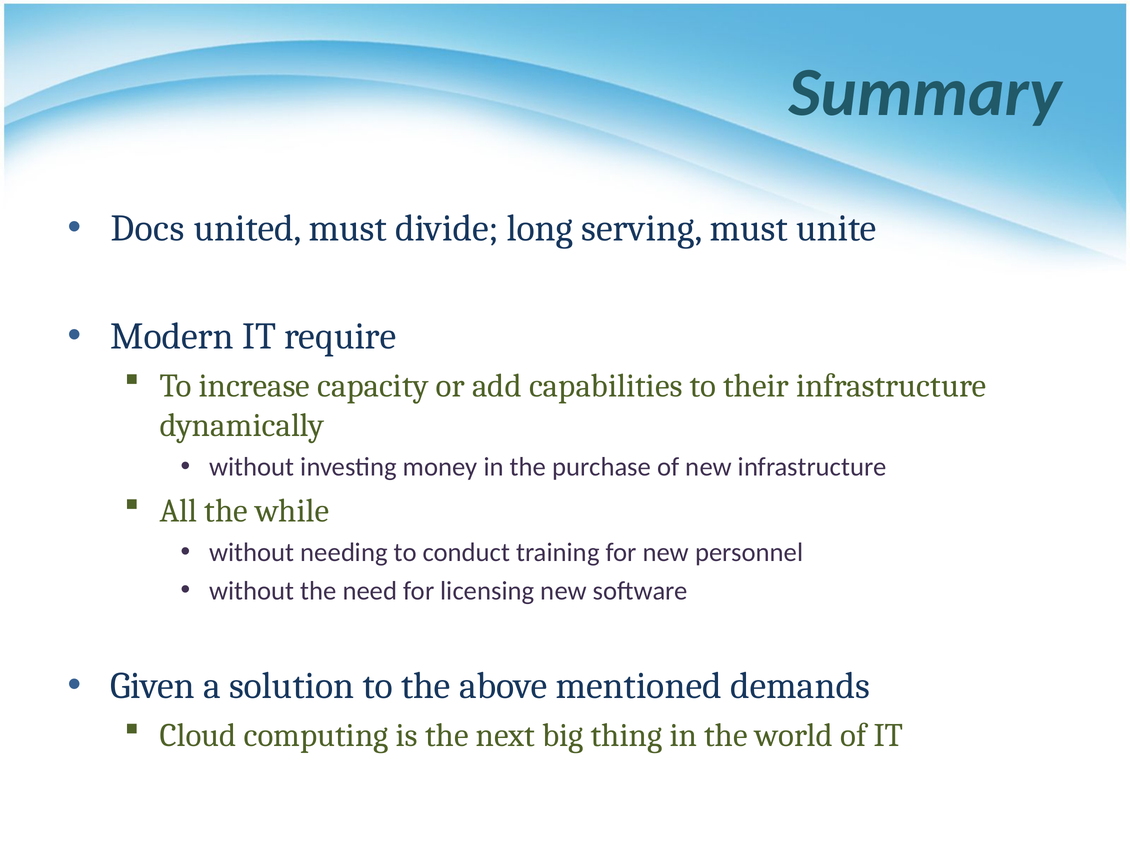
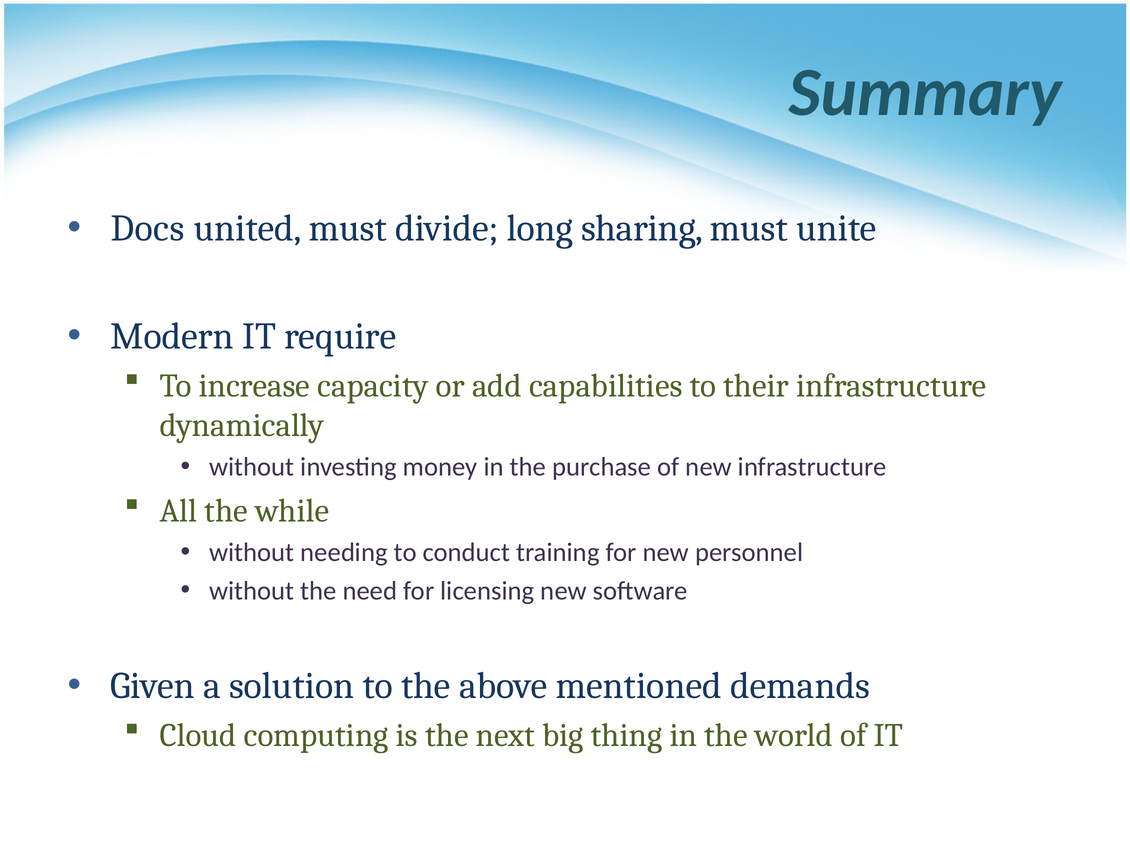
serving: serving -> sharing
